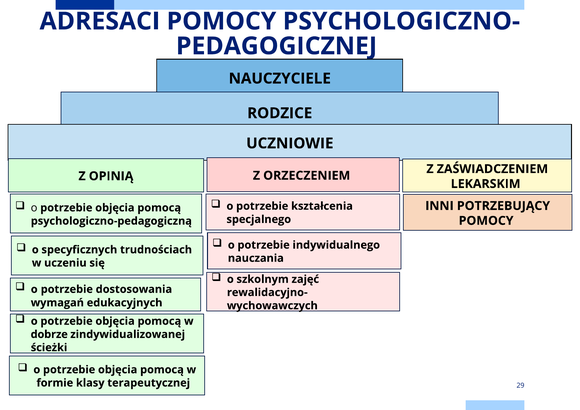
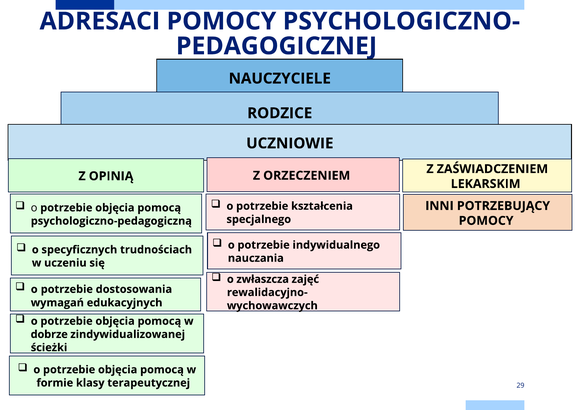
szkolnym: szkolnym -> zwłaszcza
